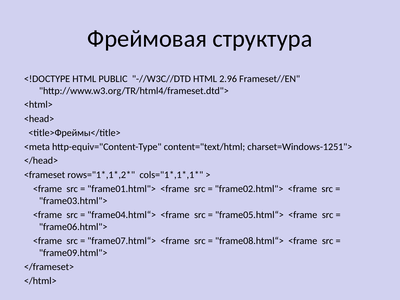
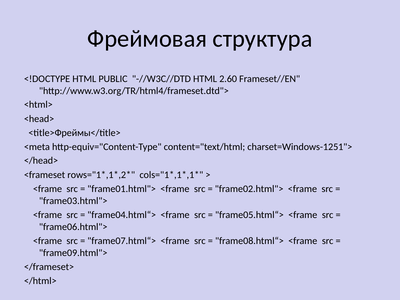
2.96: 2.96 -> 2.60
